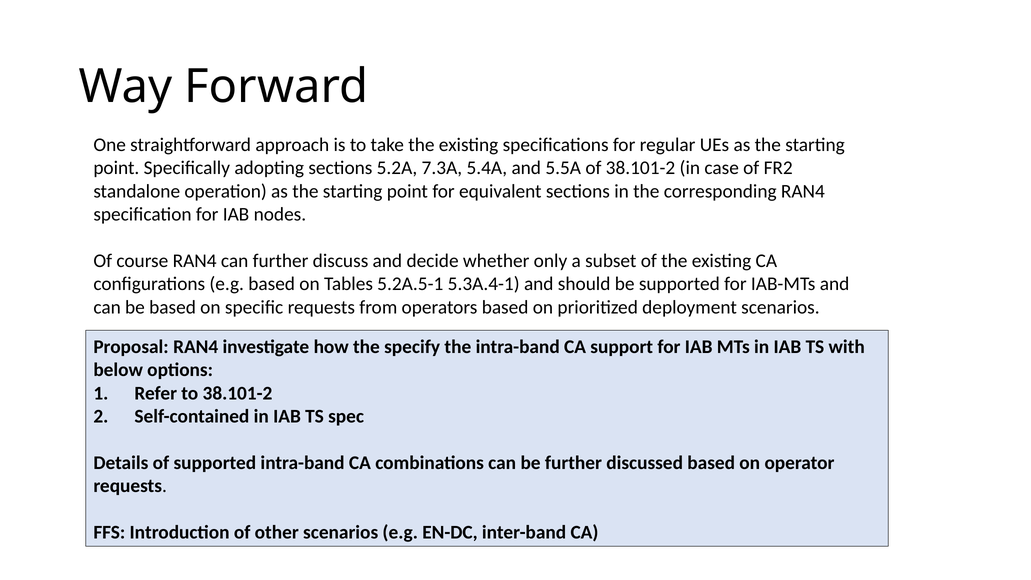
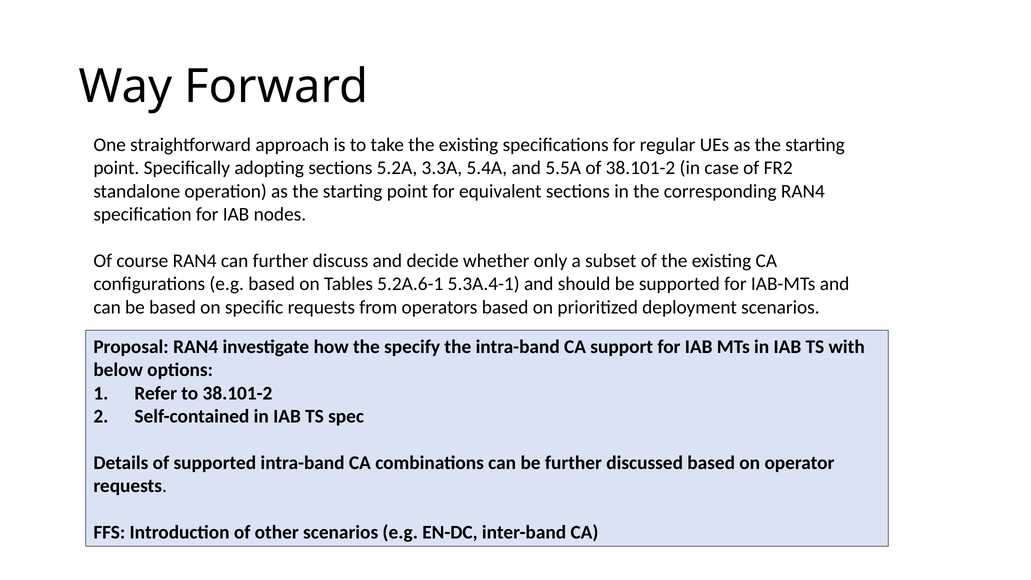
7.3A: 7.3A -> 3.3A
5.2A.5-1: 5.2A.5-1 -> 5.2A.6-1
